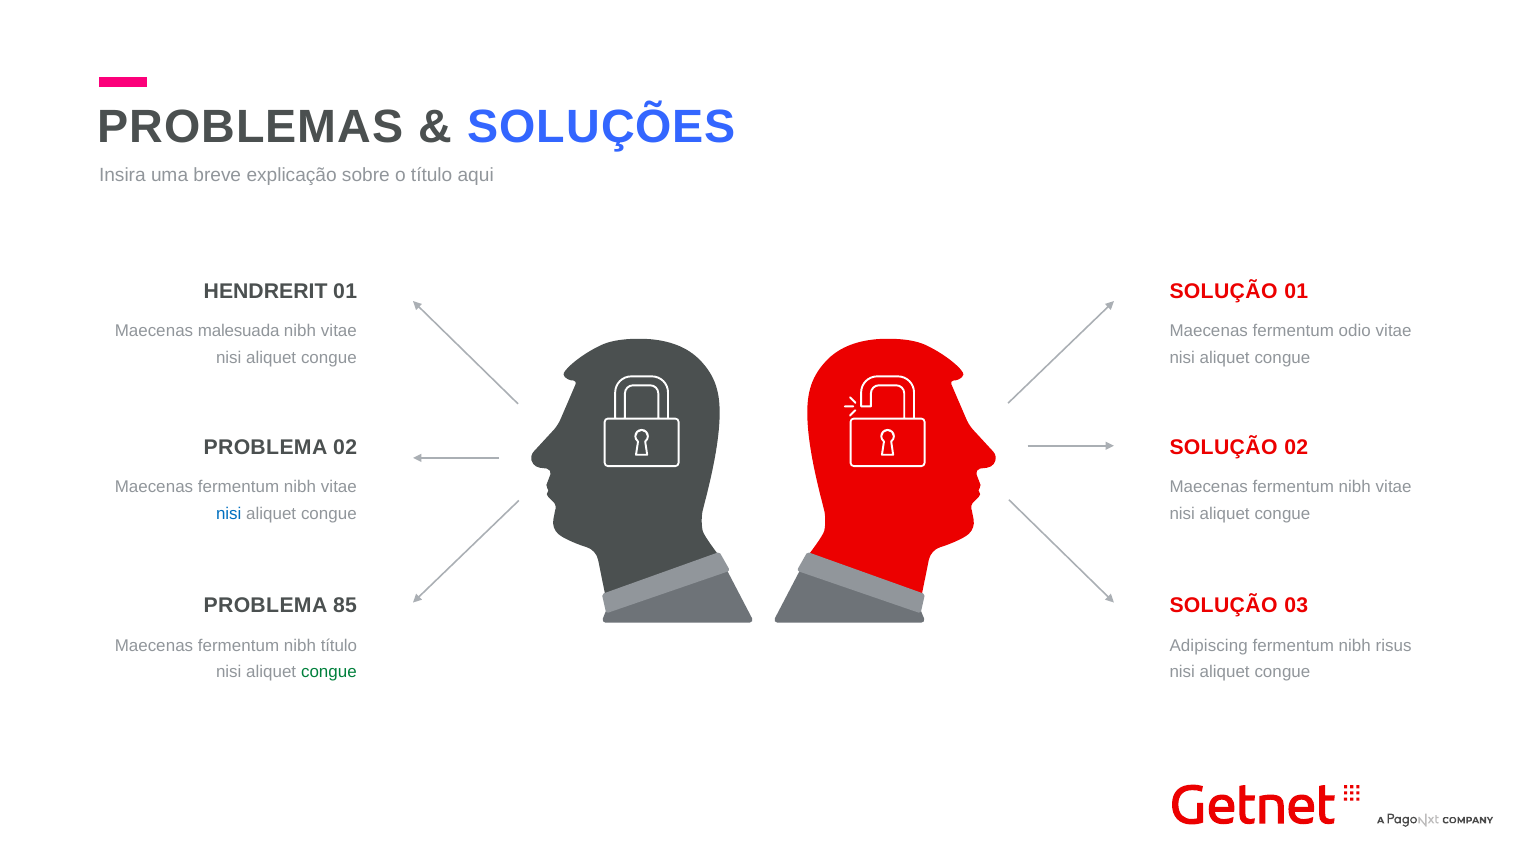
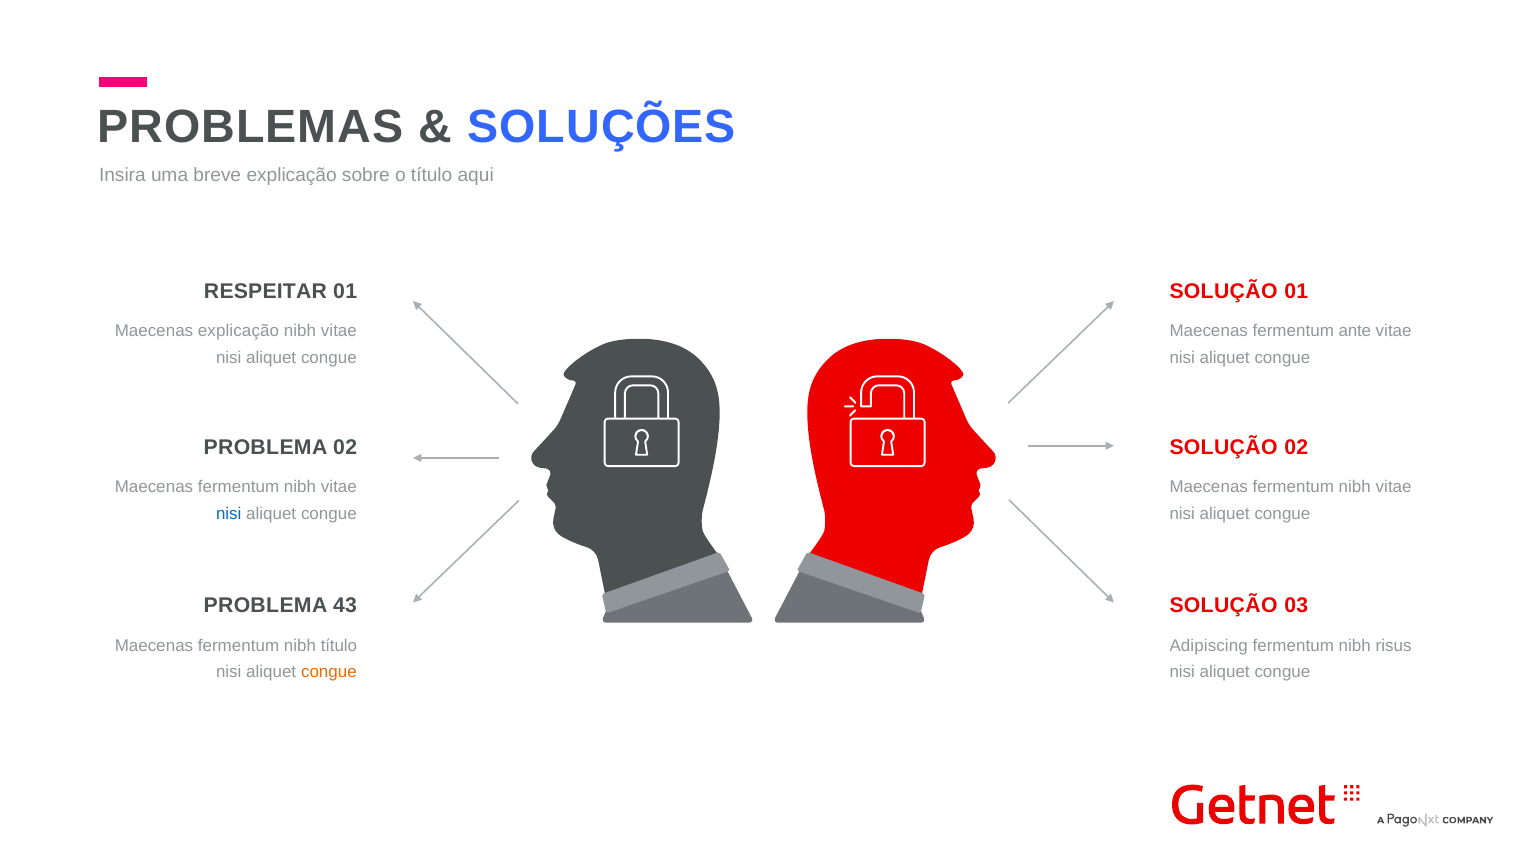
HENDRERIT: HENDRERIT -> RESPEITAR
Maecenas malesuada: malesuada -> explicação
odio: odio -> ante
85: 85 -> 43
congue at (329, 672) colour: green -> orange
